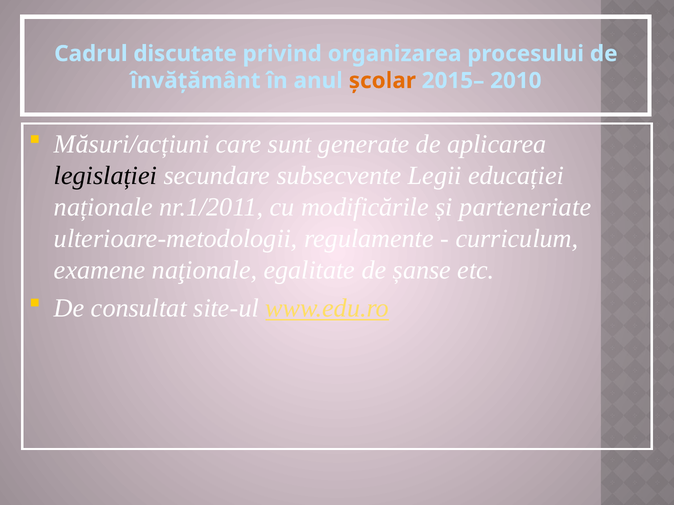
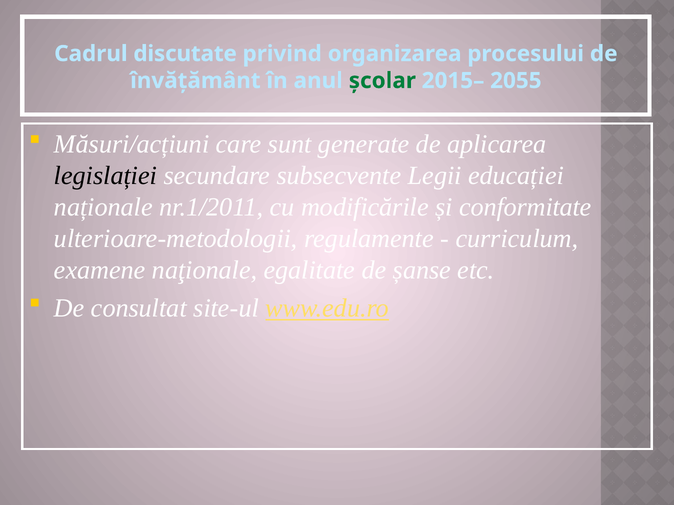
şcolar colour: orange -> green
2010: 2010 -> 2055
parteneriate: parteneriate -> conformitate
